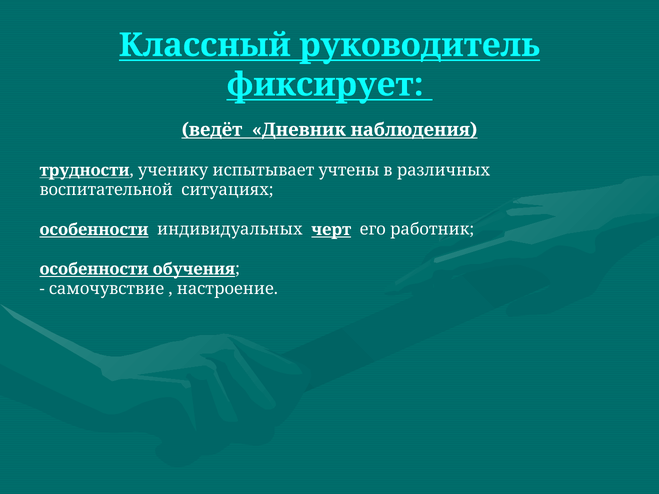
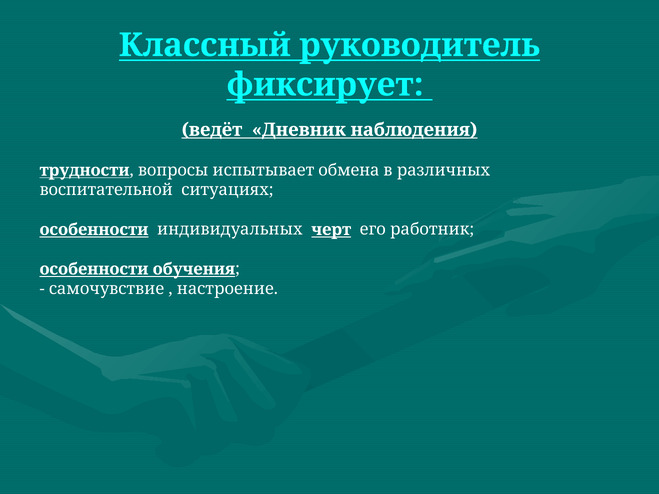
ученику: ученику -> вопросы
учтены: учтены -> обмена
